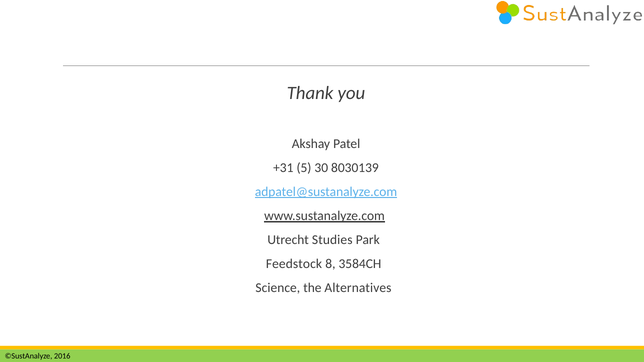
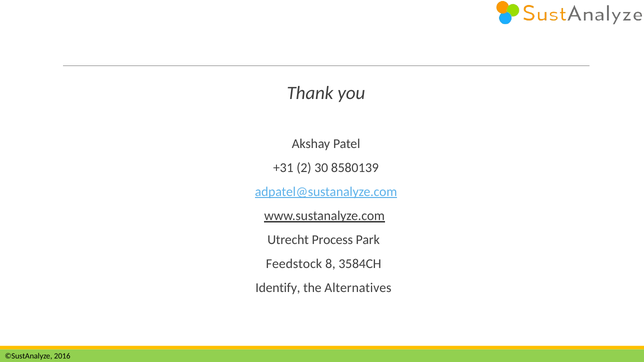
5: 5 -> 2
8030139: 8030139 -> 8580139
Studies: Studies -> Process
Science: Science -> Identify
